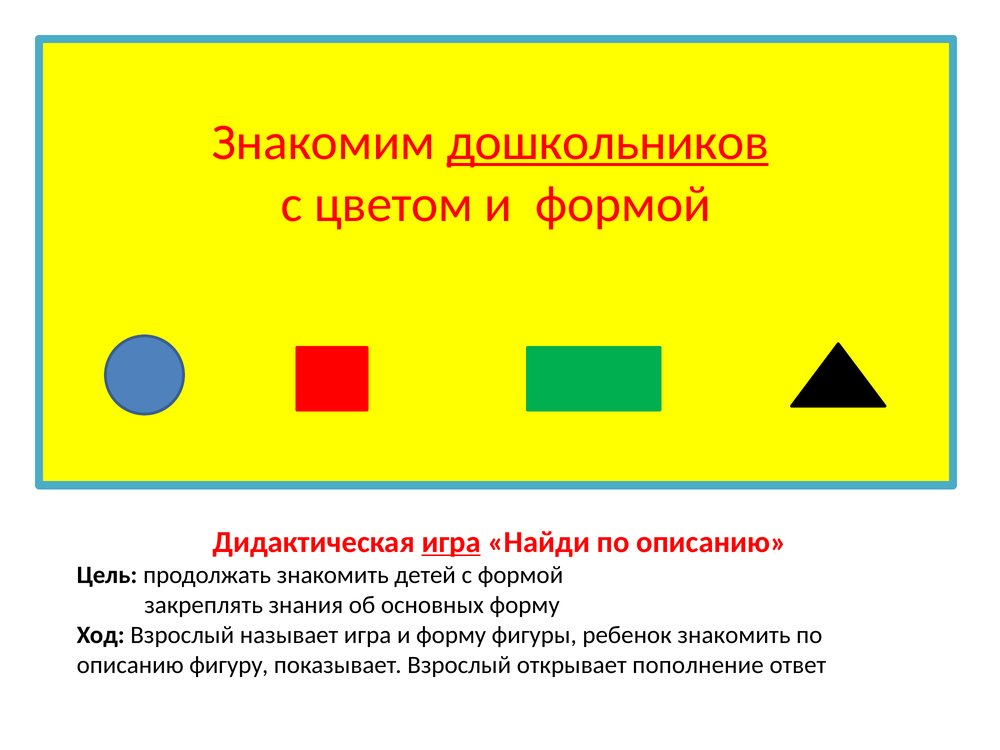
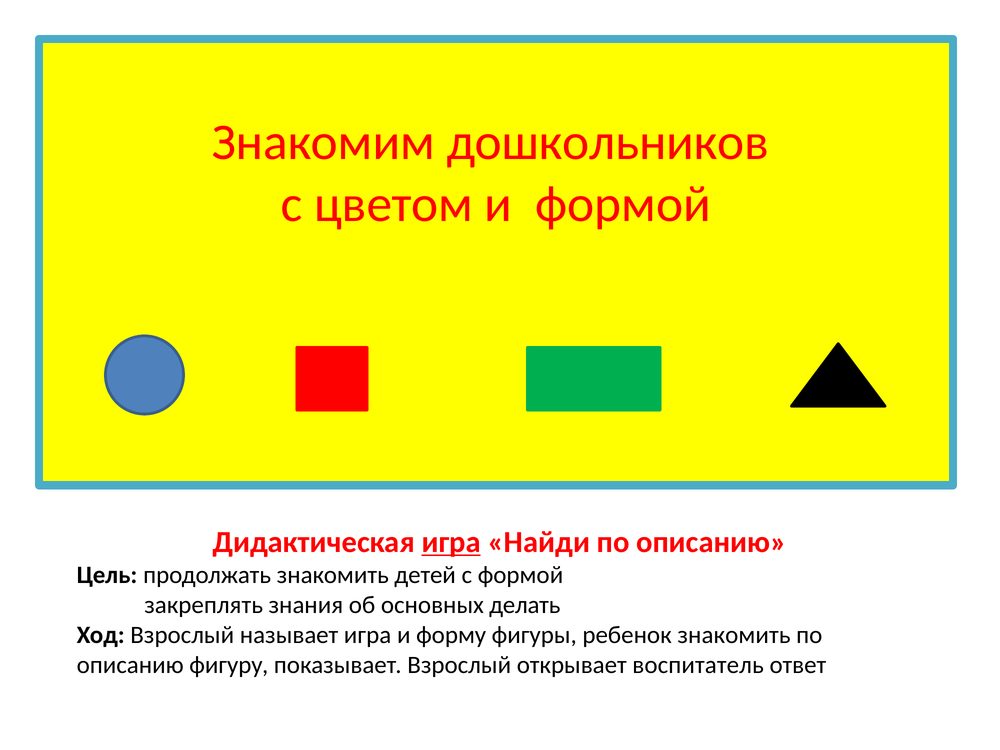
дошкольников underline: present -> none
основных форму: форму -> делать
пополнение: пополнение -> воспитатель
